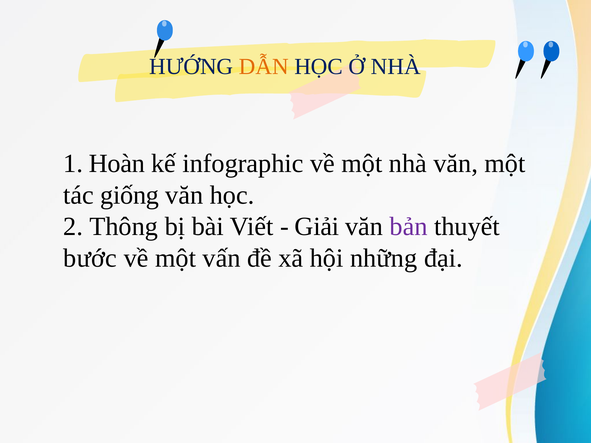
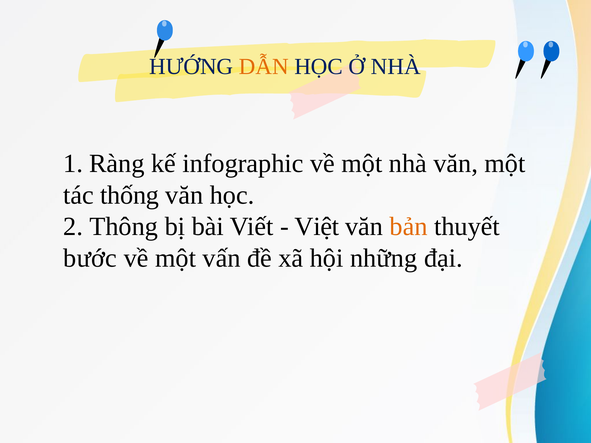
Hoàn: Hoàn -> Ràng
giống: giống -> thống
Giải: Giải -> Việt
bản colour: purple -> orange
